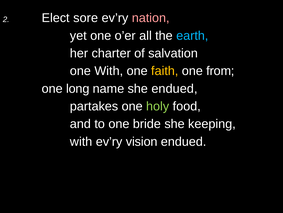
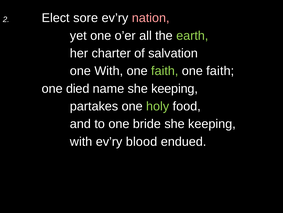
earth colour: light blue -> light green
faith at (165, 71) colour: yellow -> light green
from at (220, 71): from -> faith
long: long -> died
name she endued: endued -> keeping
vision: vision -> blood
